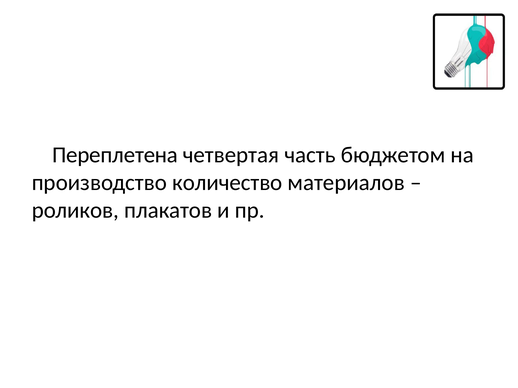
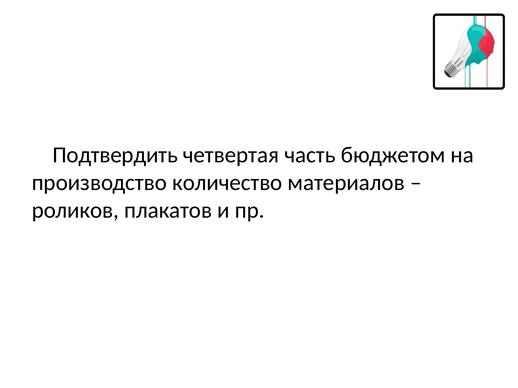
Переплетена: Переплетена -> Подтвердить
